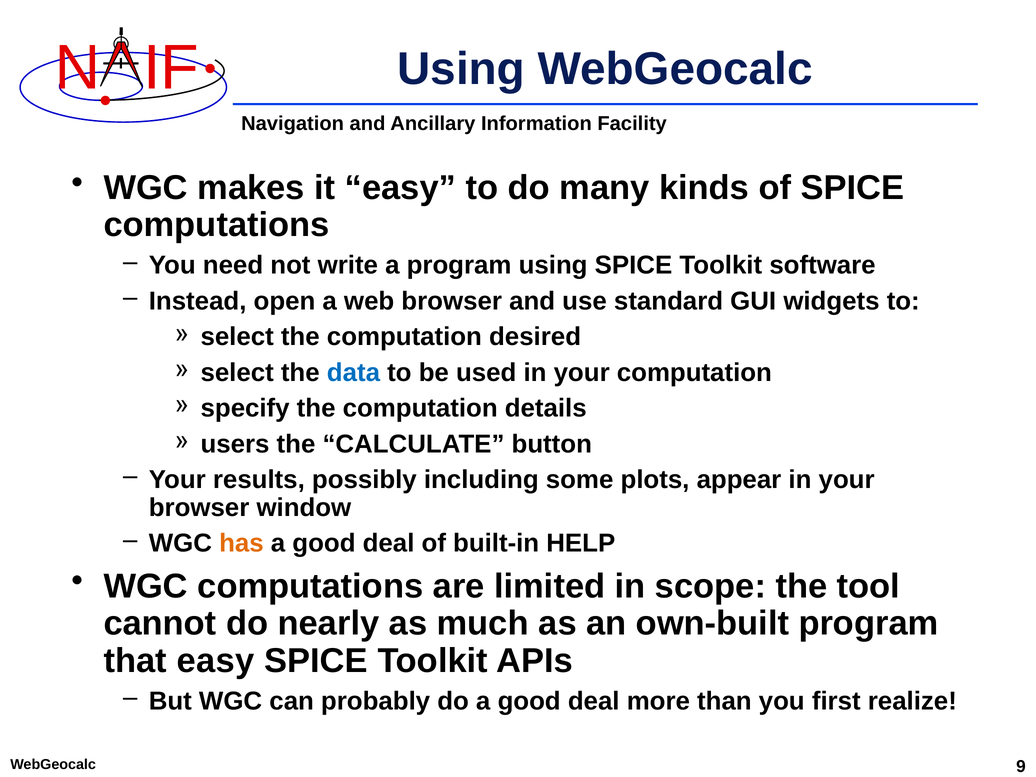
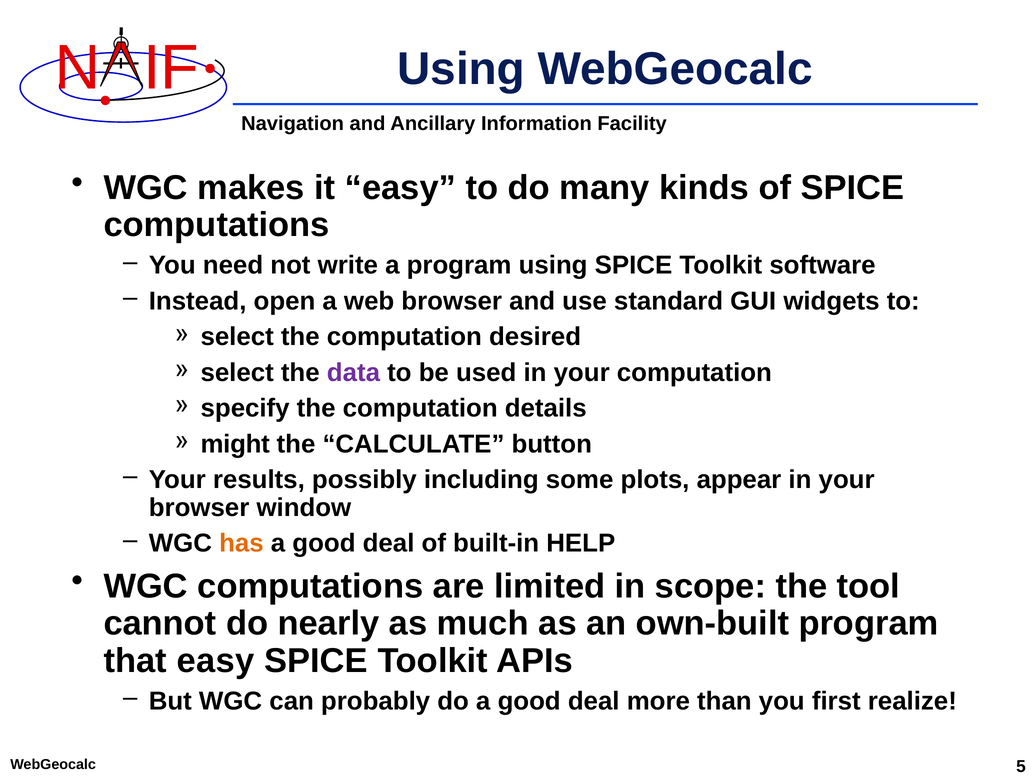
data colour: blue -> purple
users: users -> might
9: 9 -> 5
